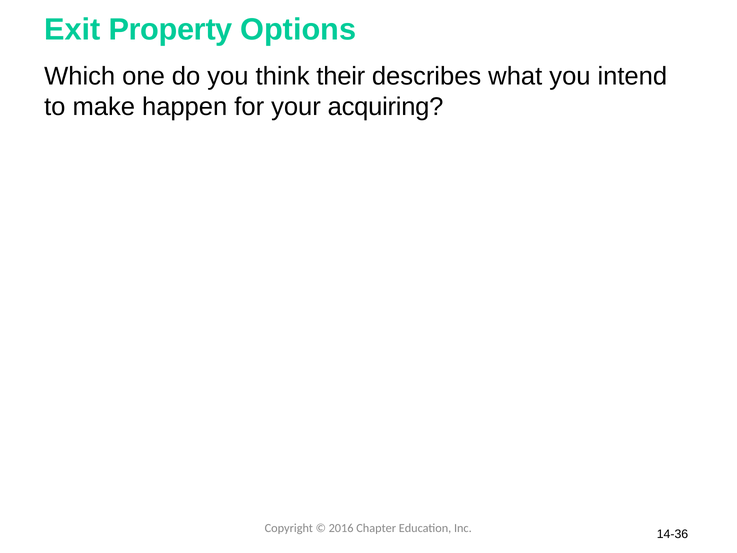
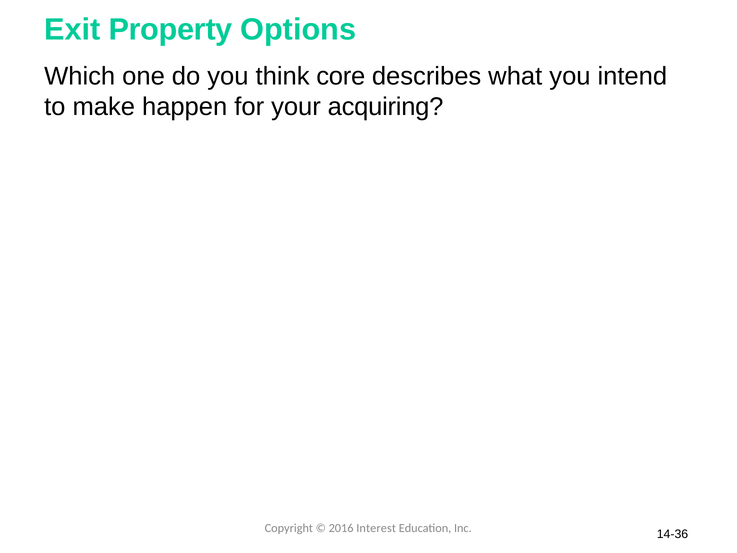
their: their -> core
Chapter: Chapter -> Interest
